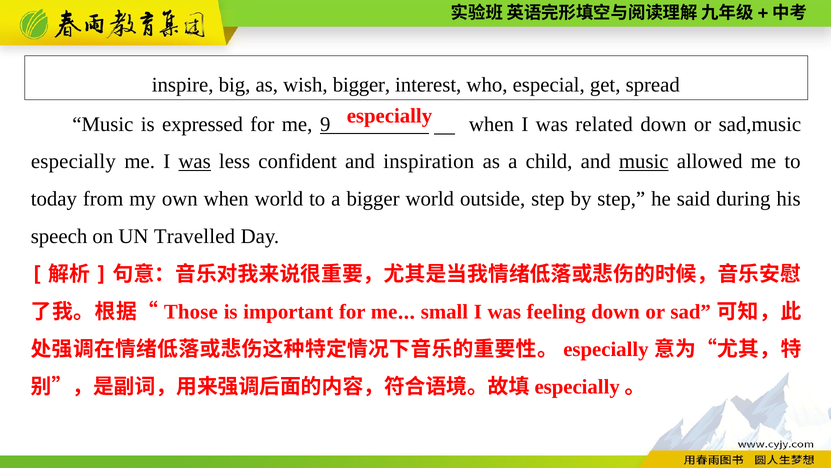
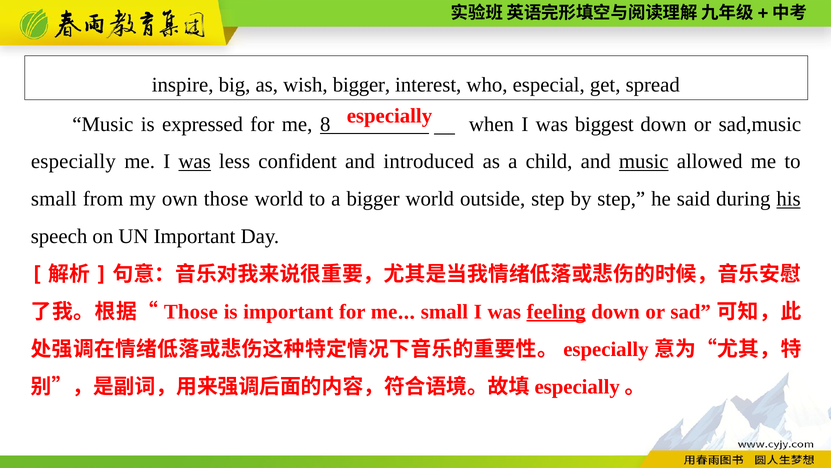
9: 9 -> 8
related: related -> biggest
inspiration: inspiration -> introduced
today at (54, 199): today -> small
own when: when -> those
his underline: none -> present
UN Travelled: Travelled -> Important
feeling underline: none -> present
